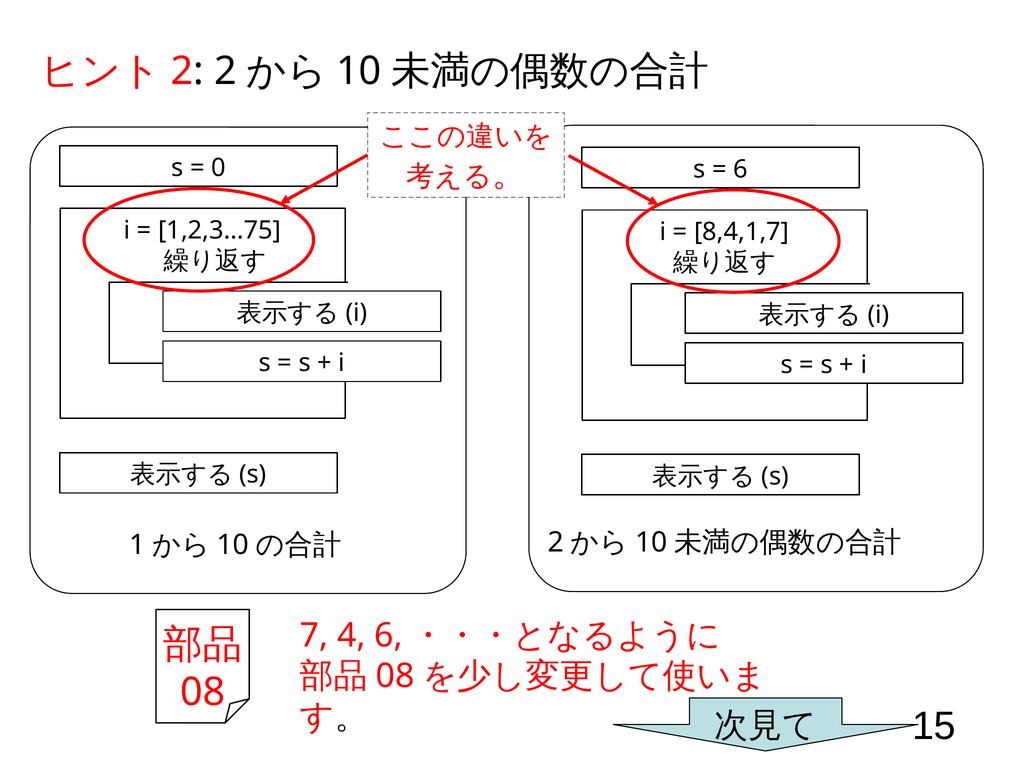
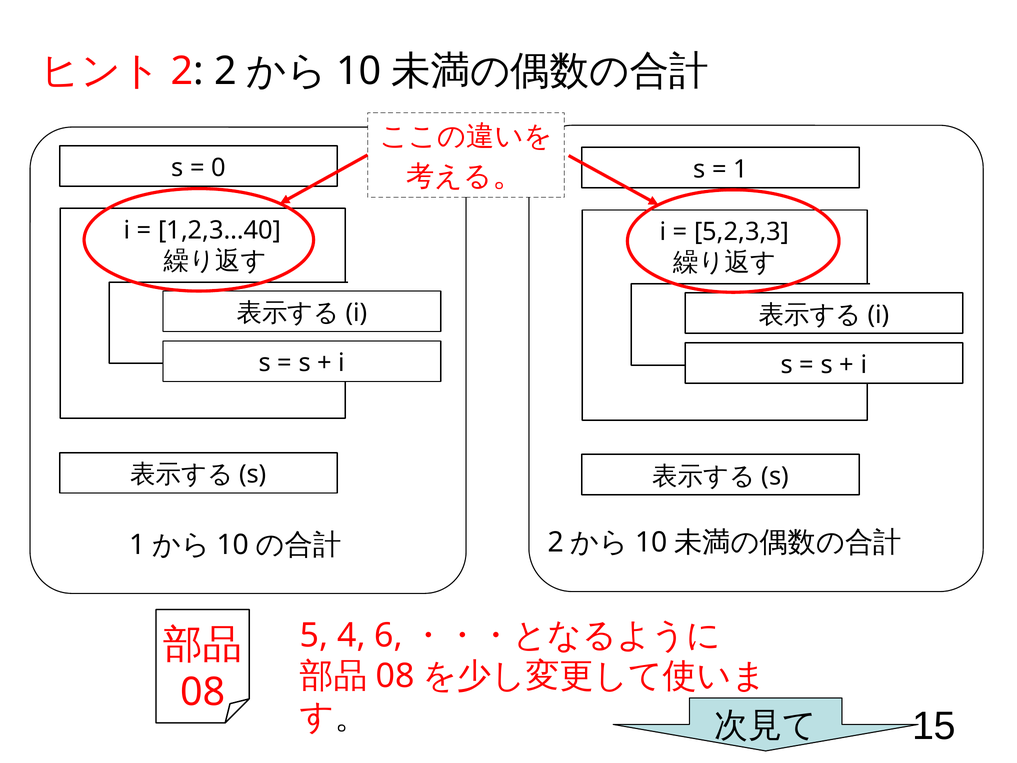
6 at (740, 169): 6 -> 1
1,2,3…75: 1,2,3…75 -> 1,2,3…40
8,4,1,7: 8,4,1,7 -> 5,2,3,3
7: 7 -> 5
